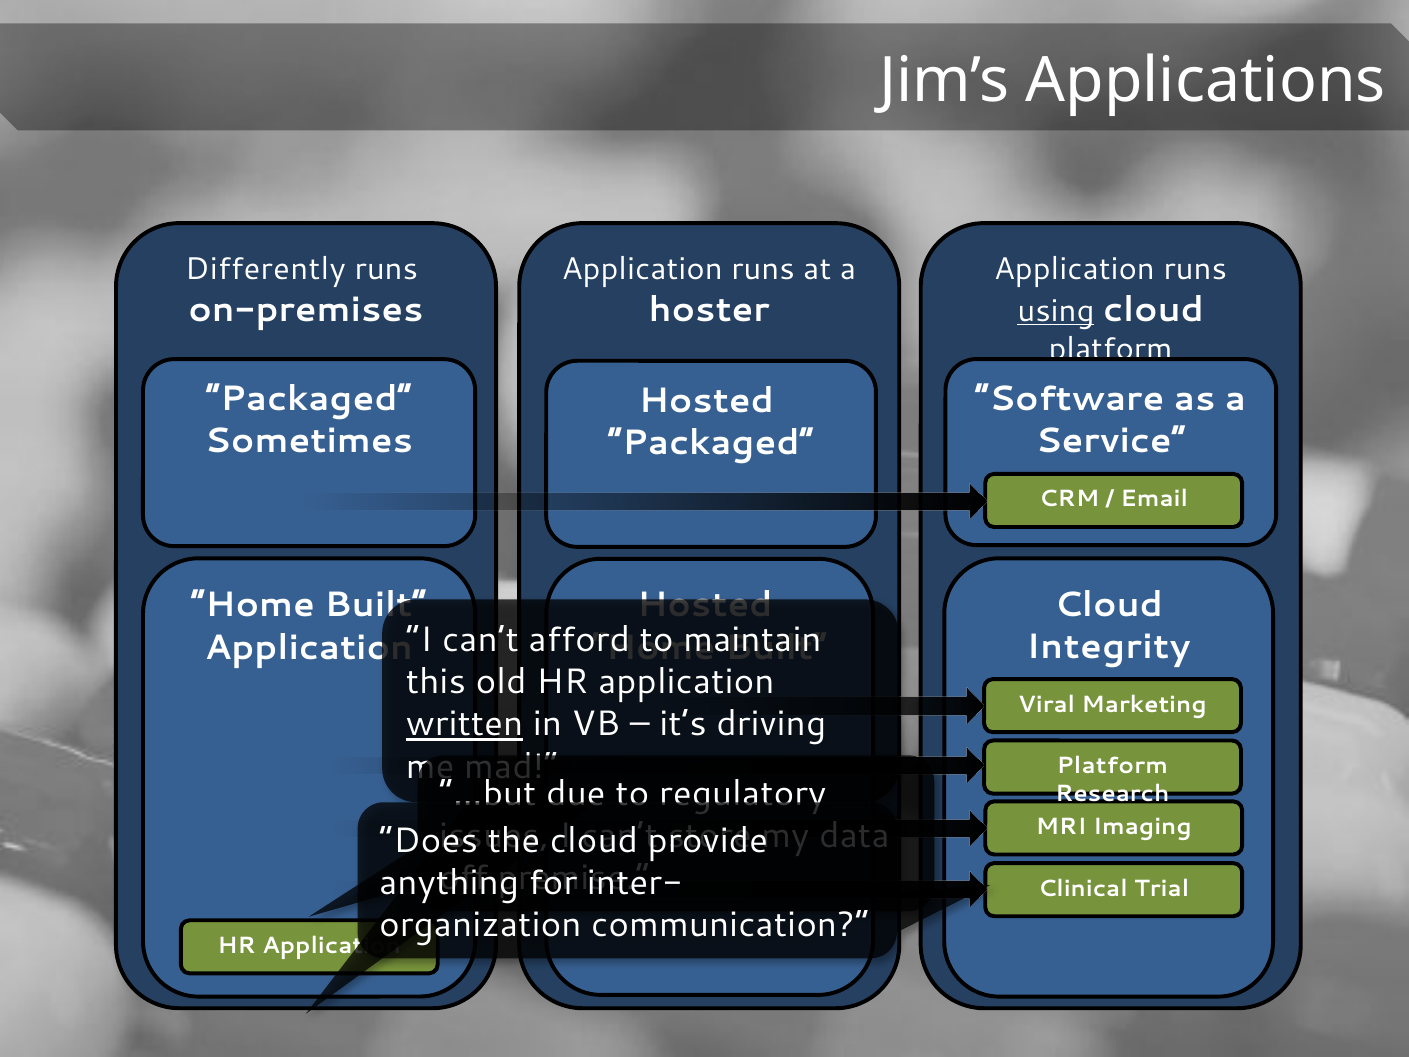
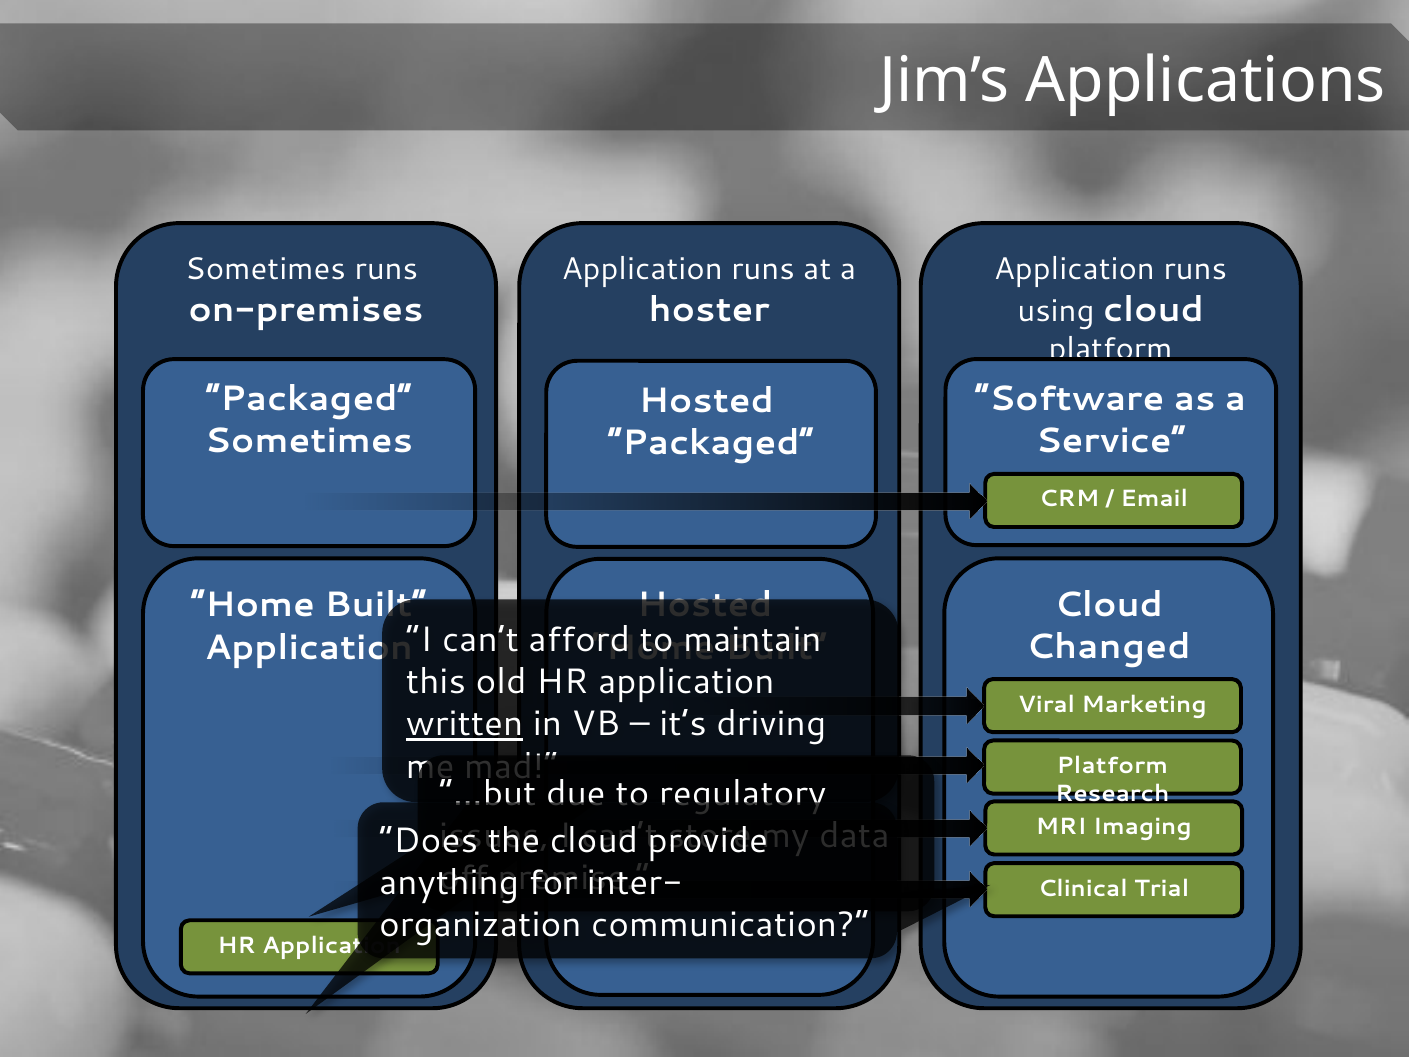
Differently at (265, 270): Differently -> Sometimes
using underline: present -> none
Integrity: Integrity -> Changed
